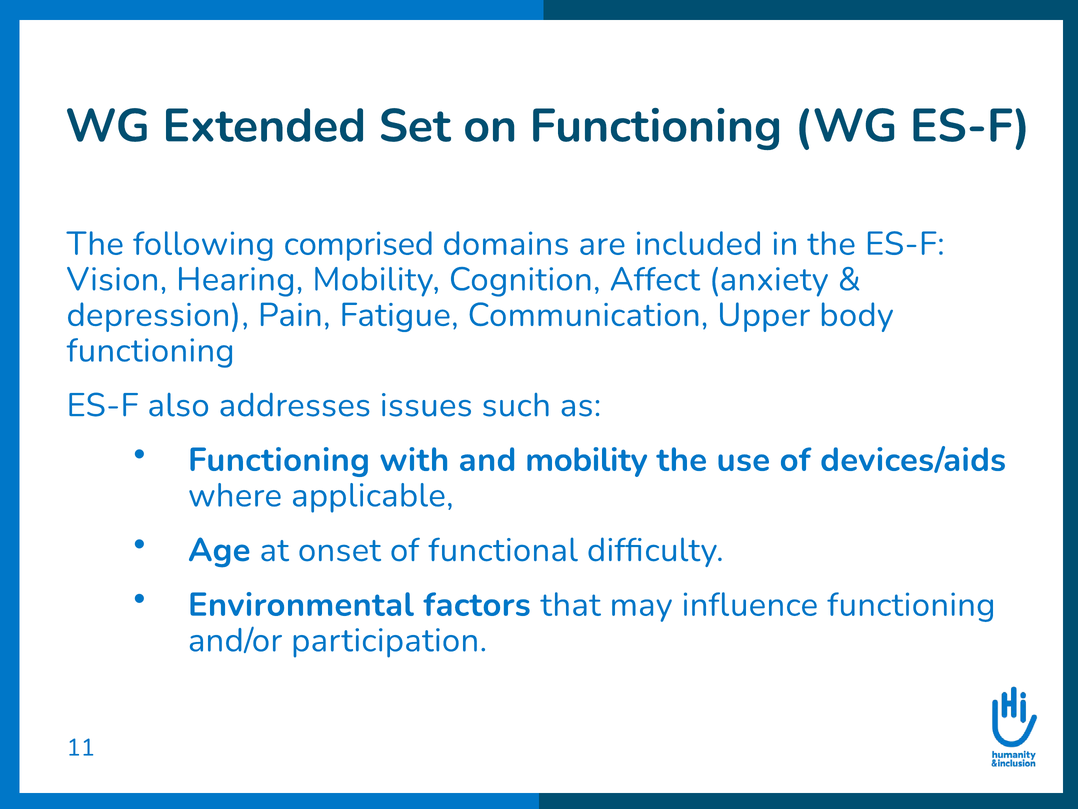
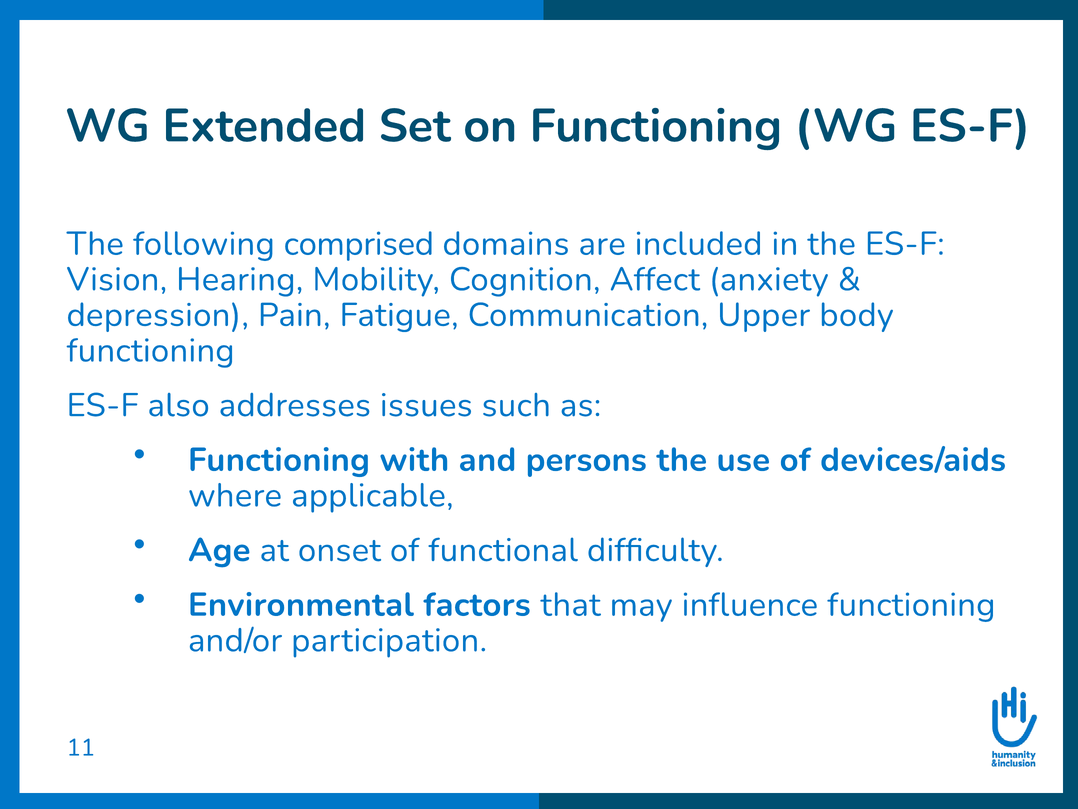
and mobility: mobility -> persons
